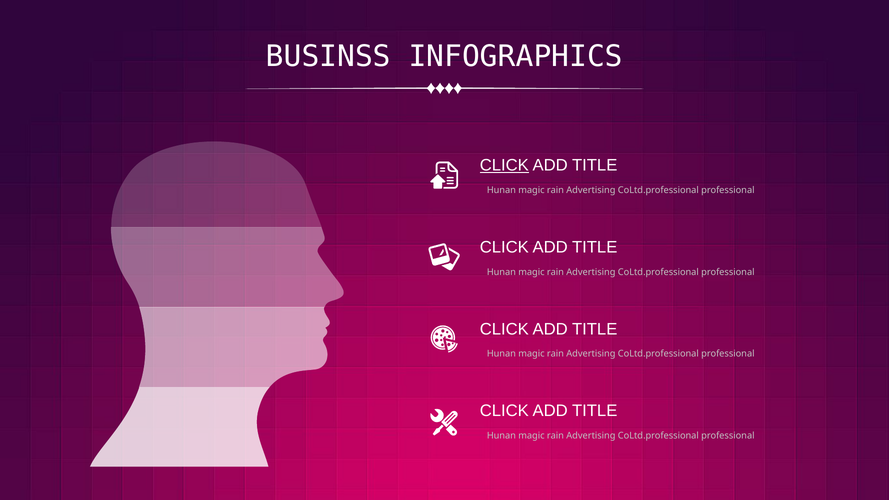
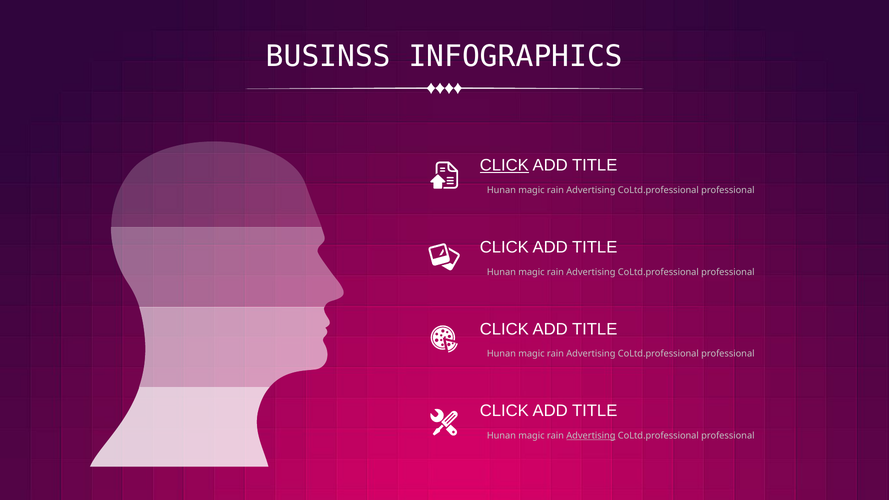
Advertising at (591, 436) underline: none -> present
